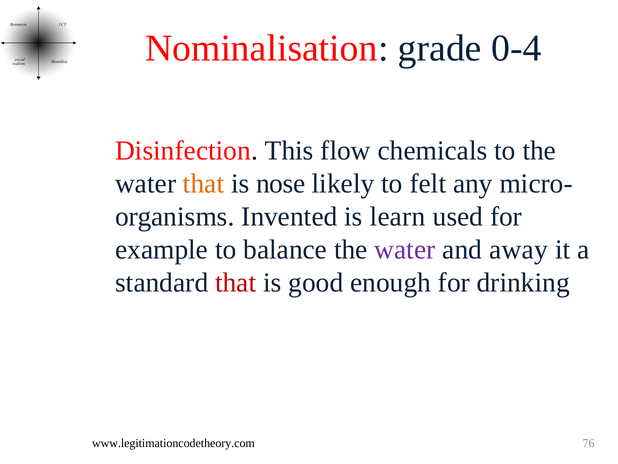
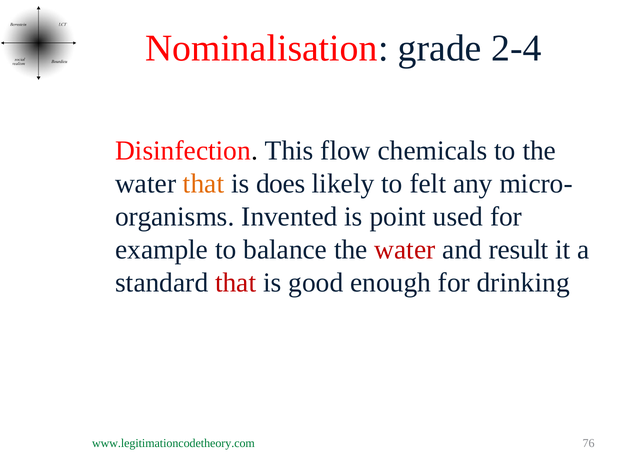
0-4: 0-4 -> 2-4
nose: nose -> does
learn: learn -> point
water at (405, 250) colour: purple -> red
away: away -> result
www.legitimationcodetheory.com colour: black -> green
